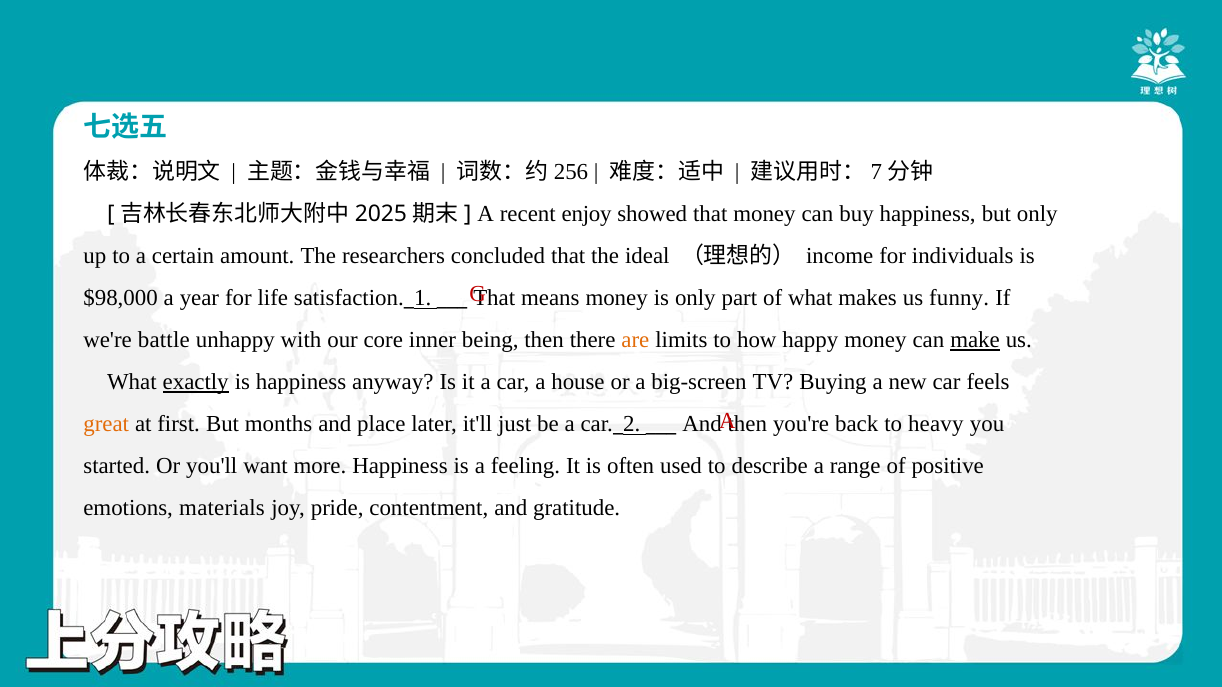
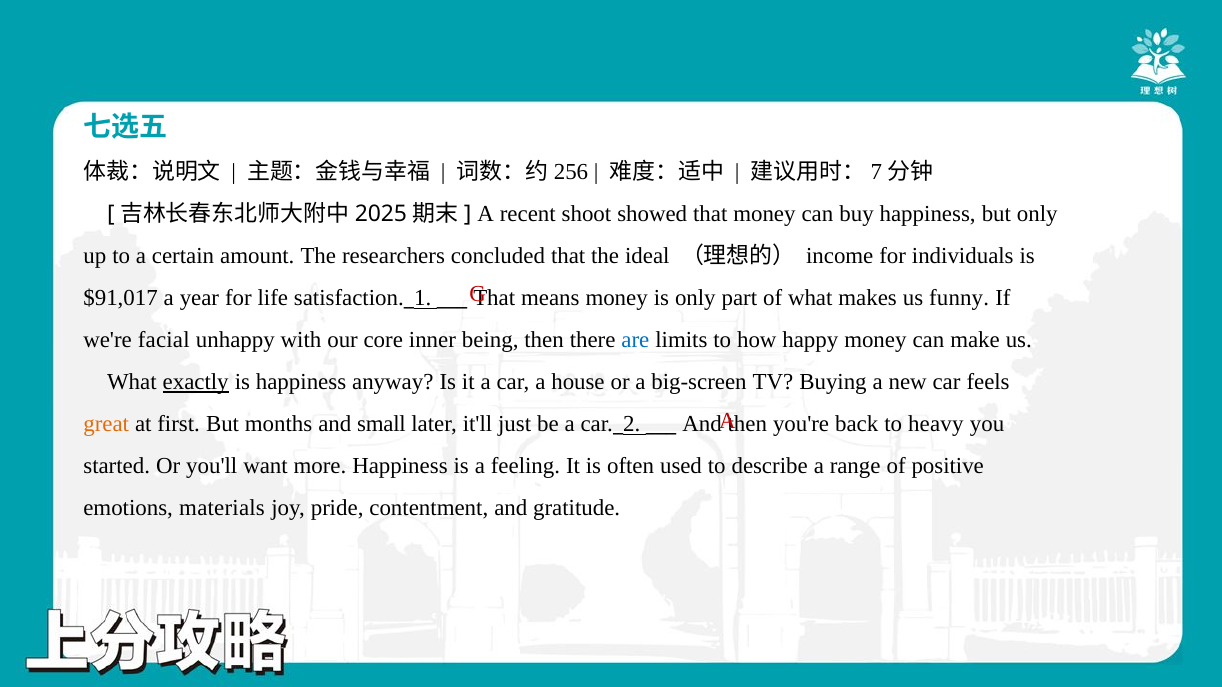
enjoy: enjoy -> shoot
$98,000: $98,000 -> $91,017
battle: battle -> facial
are colour: orange -> blue
make underline: present -> none
place: place -> small
